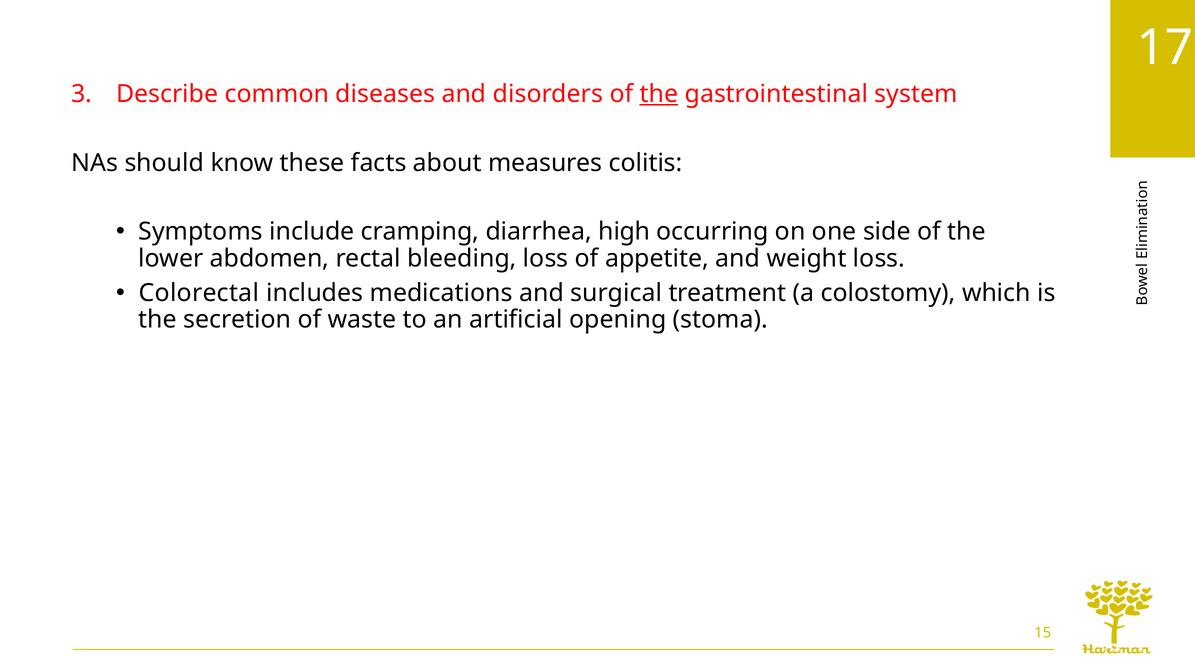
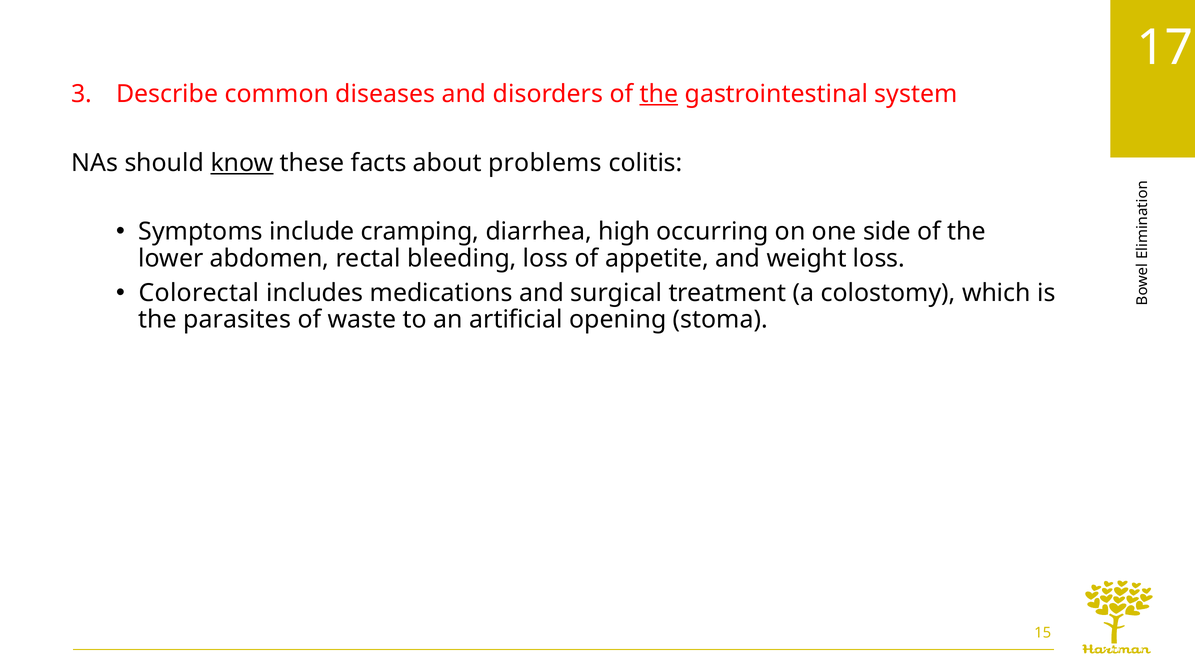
know underline: none -> present
measures: measures -> problems
secretion: secretion -> parasites
